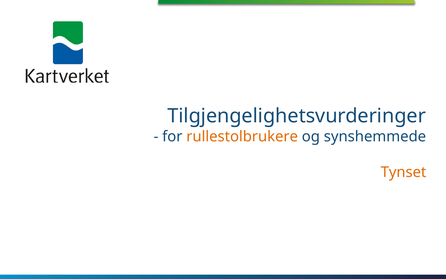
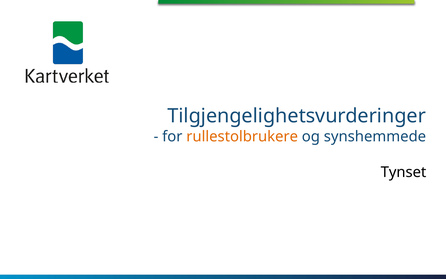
Tynset colour: orange -> black
